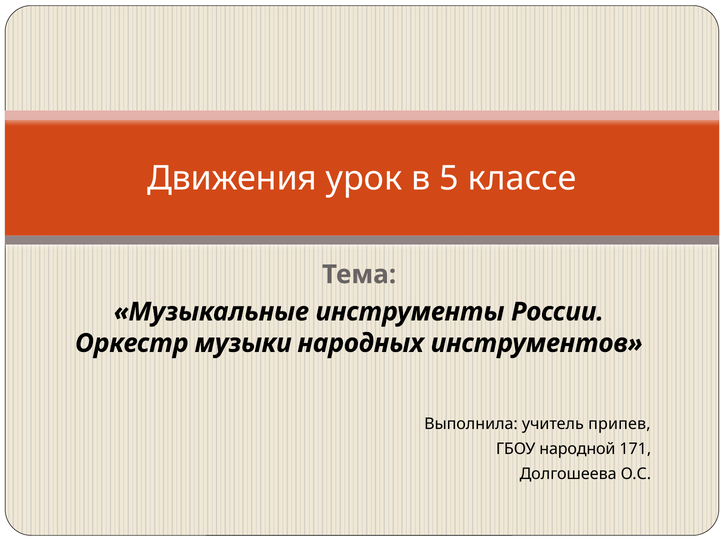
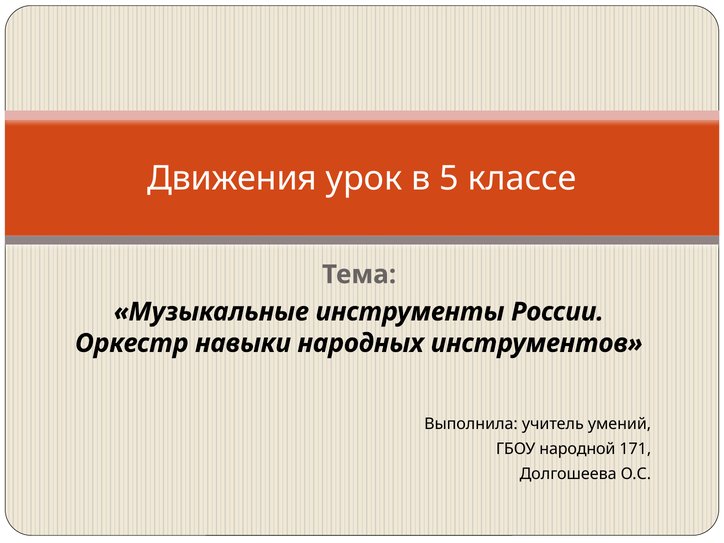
музыки: музыки -> навыки
припев: припев -> умений
